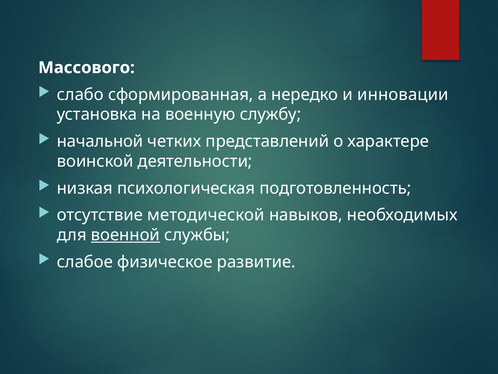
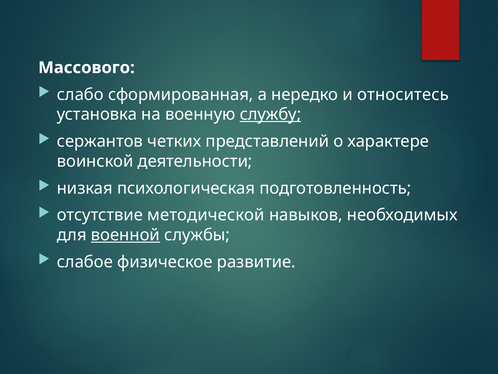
инновации: инновации -> относитесь
службу underline: none -> present
начальной: начальной -> сержантов
